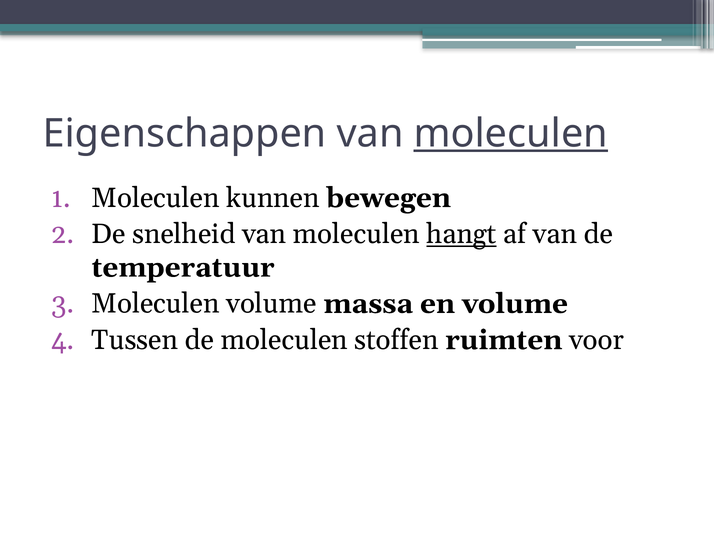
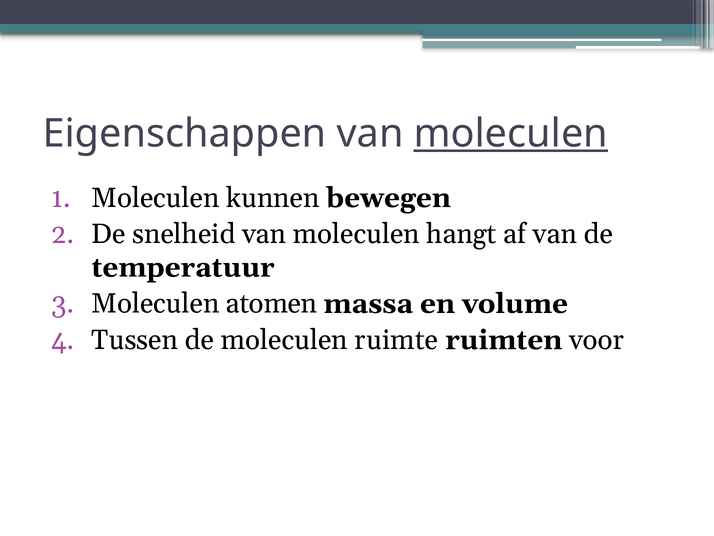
hangt underline: present -> none
Moleculen volume: volume -> atomen
stoffen: stoffen -> ruimte
